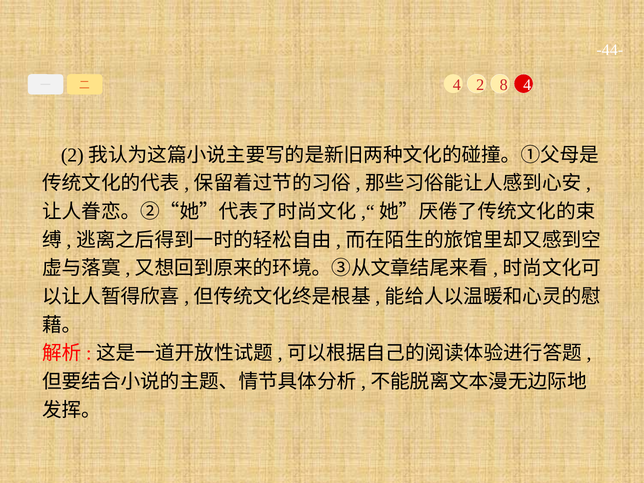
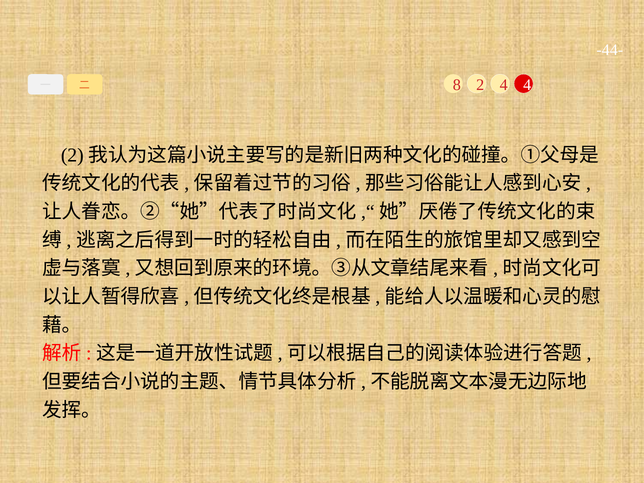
4 at (457, 85): 4 -> 8
2 8: 8 -> 4
